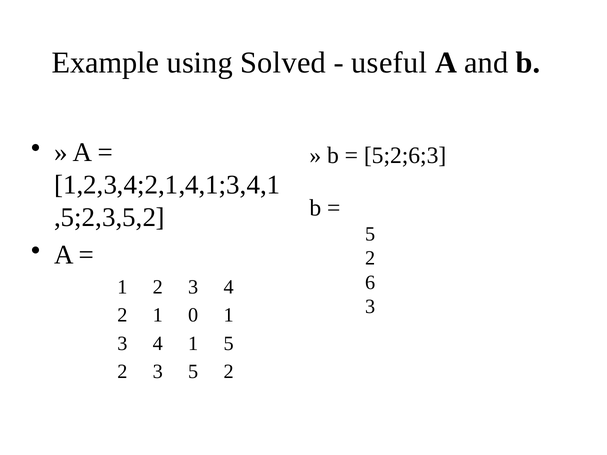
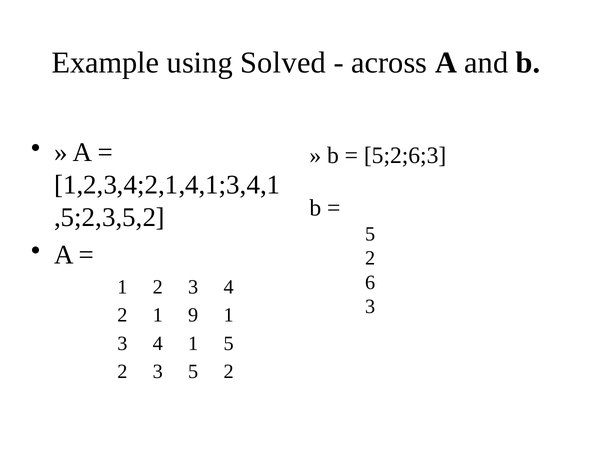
useful: useful -> across
0: 0 -> 9
